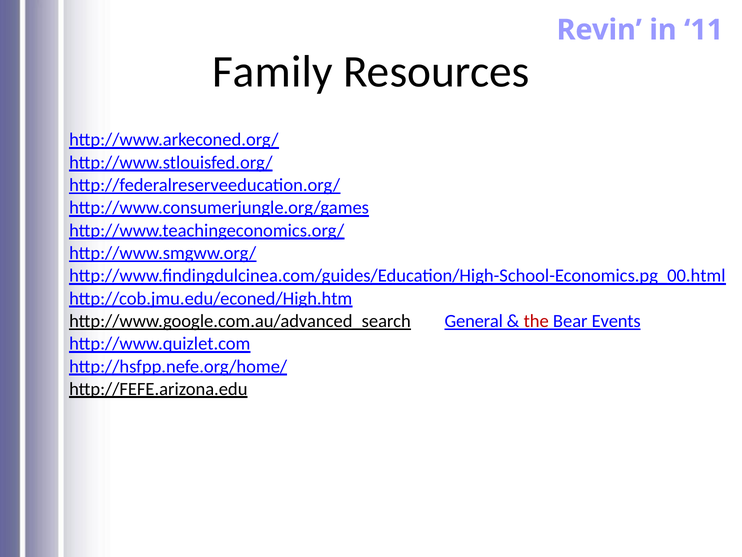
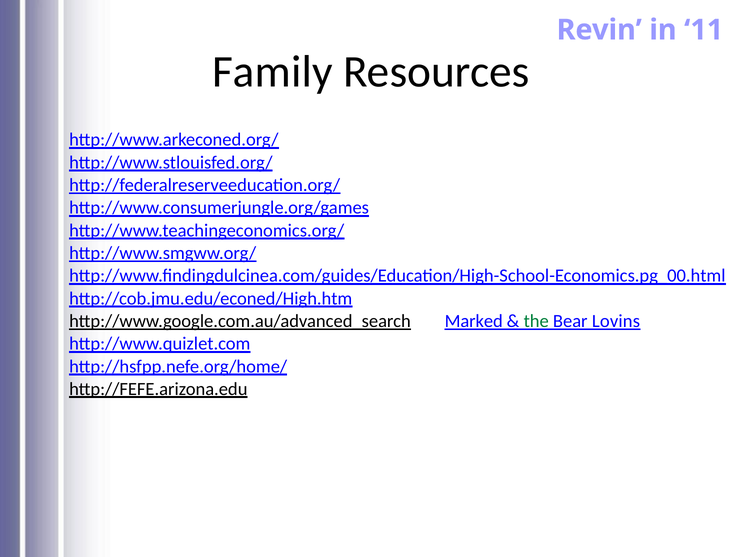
General: General -> Marked
the colour: red -> green
Events: Events -> Lovins
